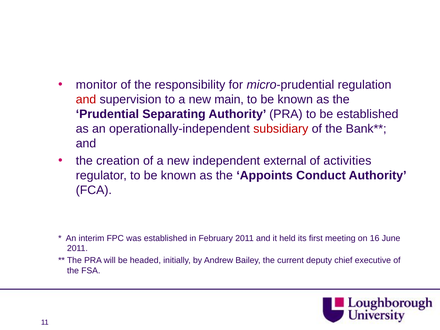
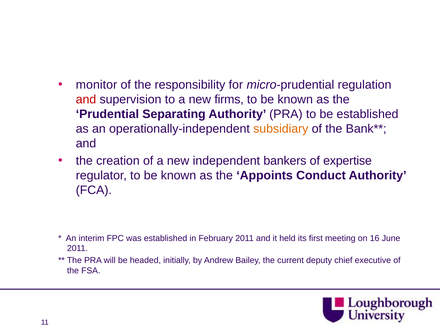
main: main -> firms
subsidiary colour: red -> orange
external: external -> bankers
activities: activities -> expertise
